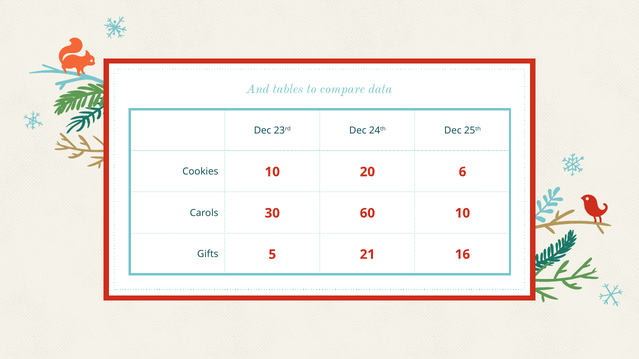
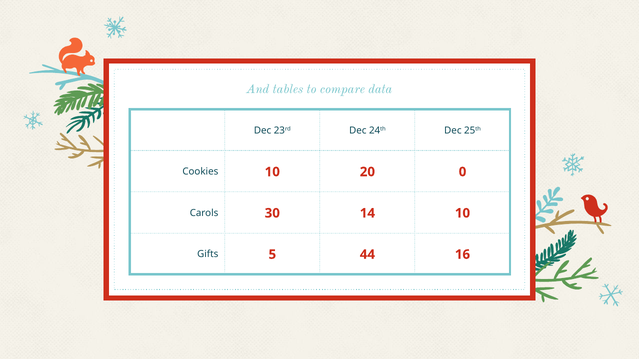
6: 6 -> 0
60: 60 -> 14
21: 21 -> 44
